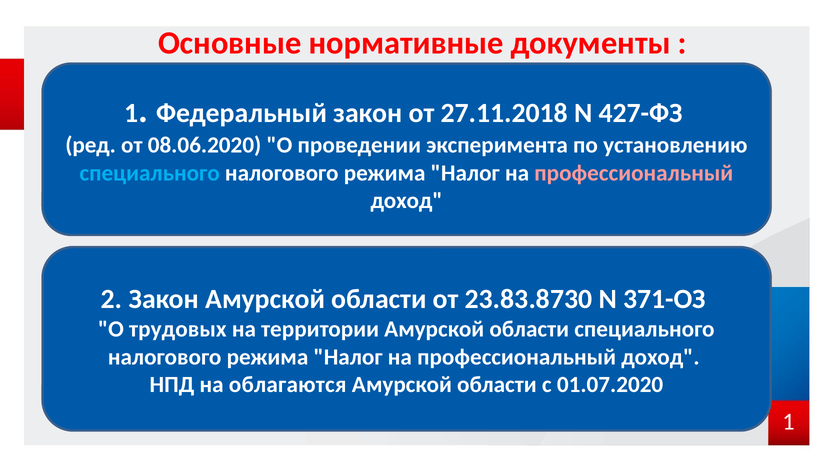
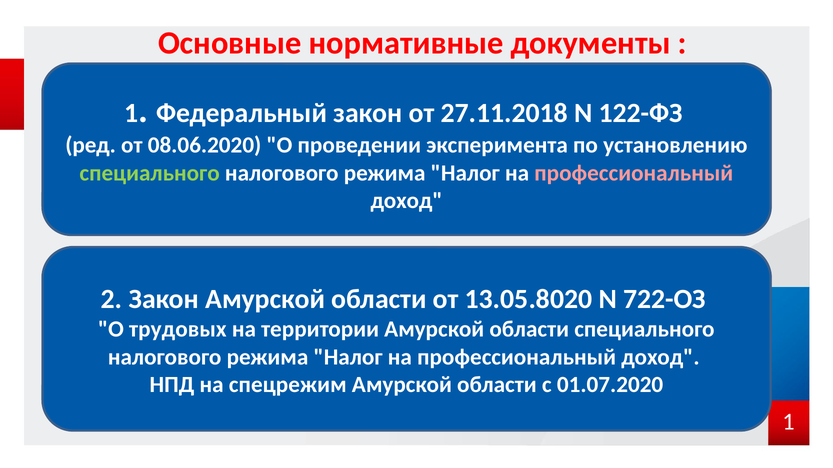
427-ФЗ: 427-ФЗ -> 122-ФЗ
специального at (150, 173) colour: light blue -> light green
23.83.8730: 23.83.8730 -> 13.05.8020
371-ОЗ: 371-ОЗ -> 722-ОЗ
облагаются: облагаются -> спецрежим
